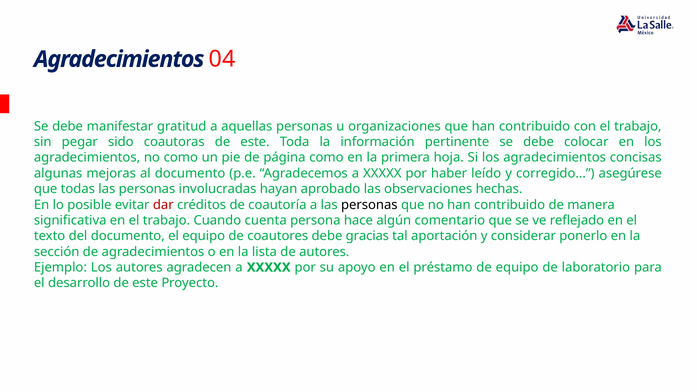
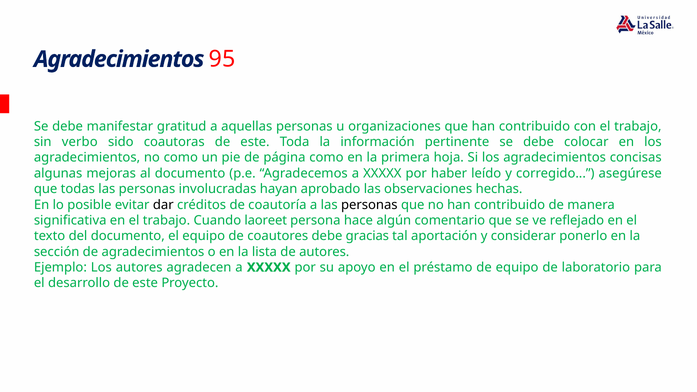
04: 04 -> 95
pegar: pegar -> verbo
dar colour: red -> black
cuenta: cuenta -> laoreet
